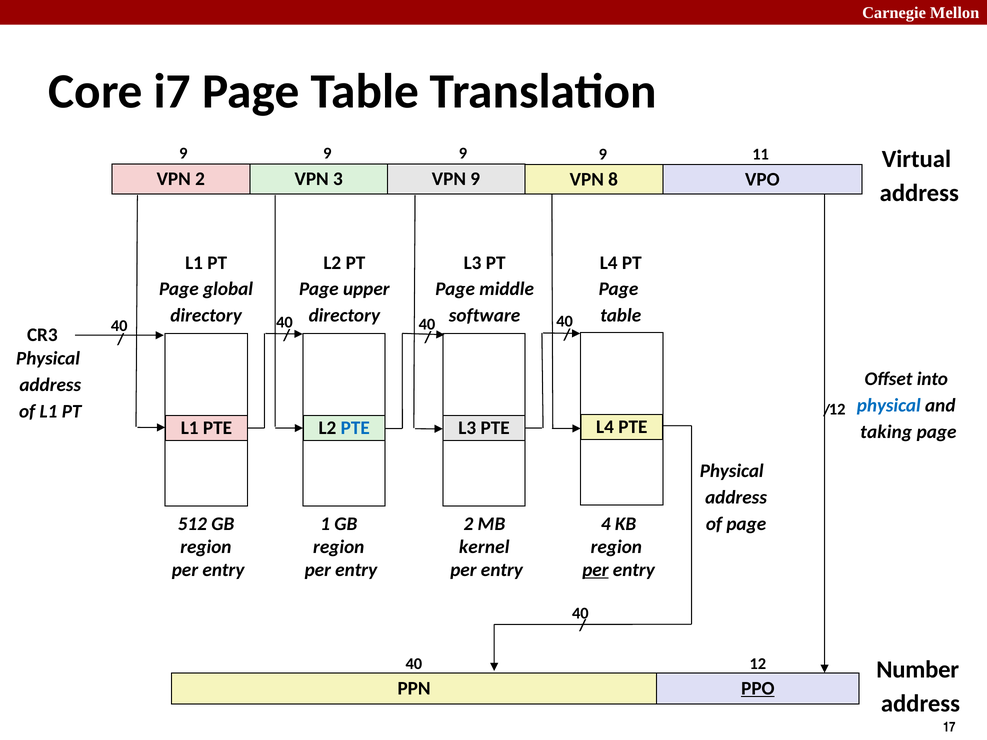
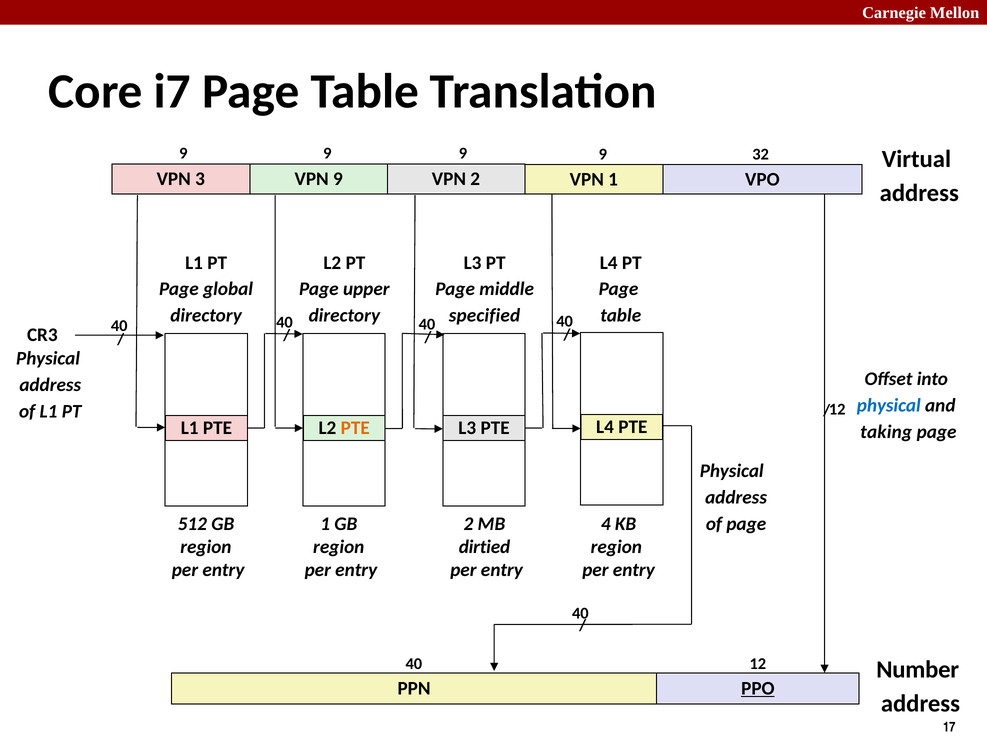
11: 11 -> 32
VPN 2: 2 -> 3
VPN 3: 3 -> 9
VPN 9: 9 -> 2
VPN 8: 8 -> 1
software: software -> specified
PTE at (355, 428) colour: blue -> orange
kernel: kernel -> dirtied
per at (595, 570) underline: present -> none
